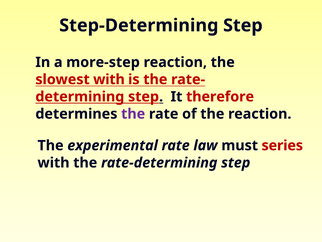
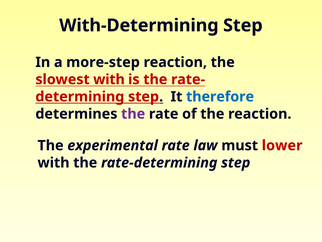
Step-Determining: Step-Determining -> With-Determining
therefore colour: red -> blue
series: series -> lower
